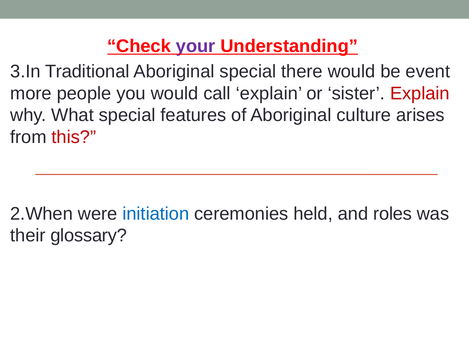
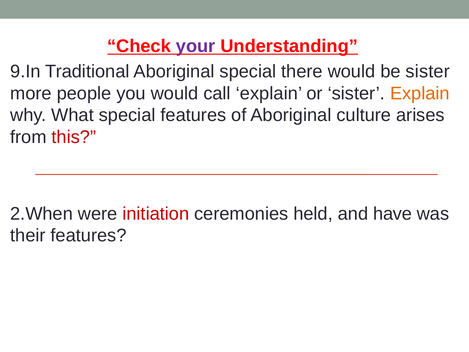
3.In: 3.In -> 9.In
be event: event -> sister
Explain at (420, 93) colour: red -> orange
initiation colour: blue -> red
roles: roles -> have
their glossary: glossary -> features
